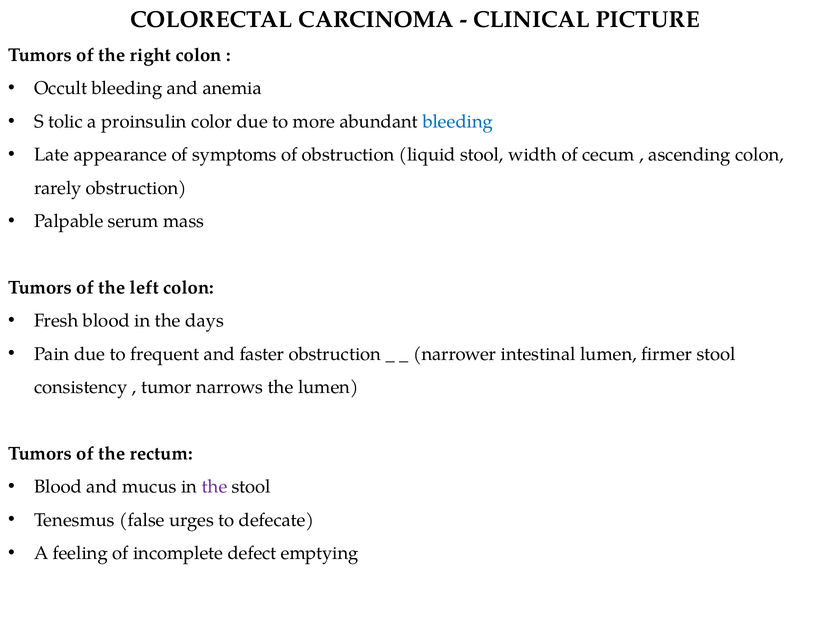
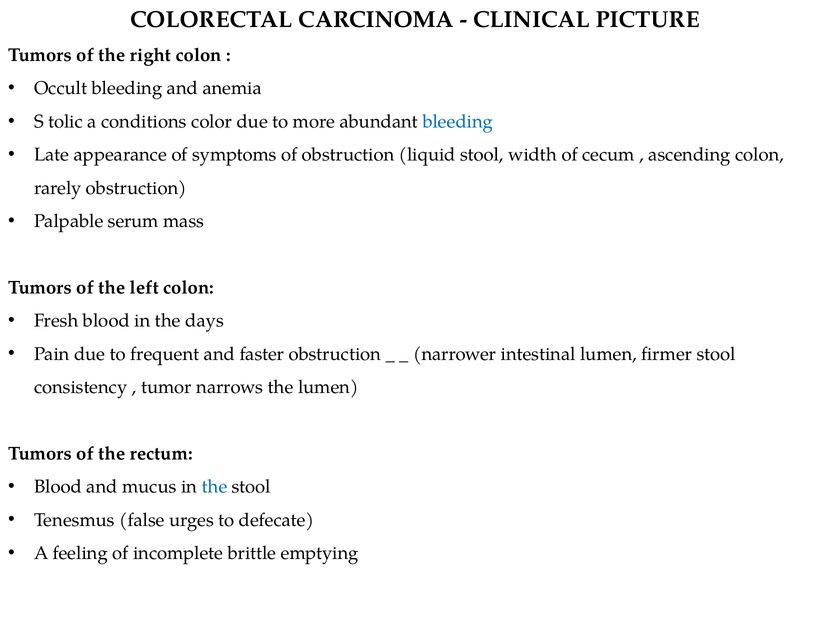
proinsulin: proinsulin -> conditions
the at (215, 486) colour: purple -> blue
defect: defect -> brittle
